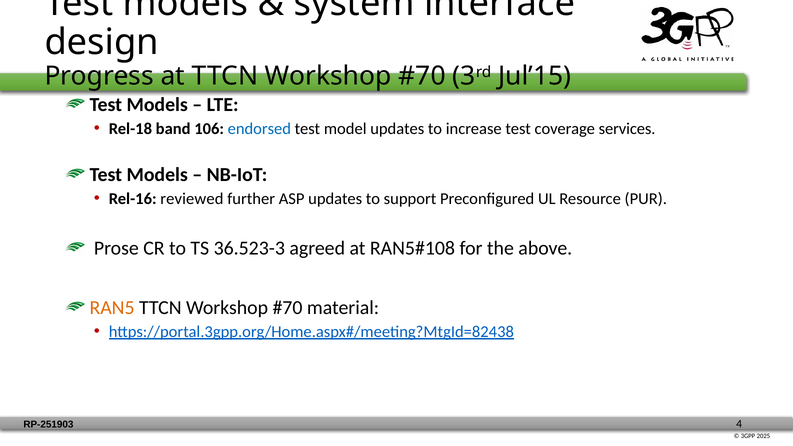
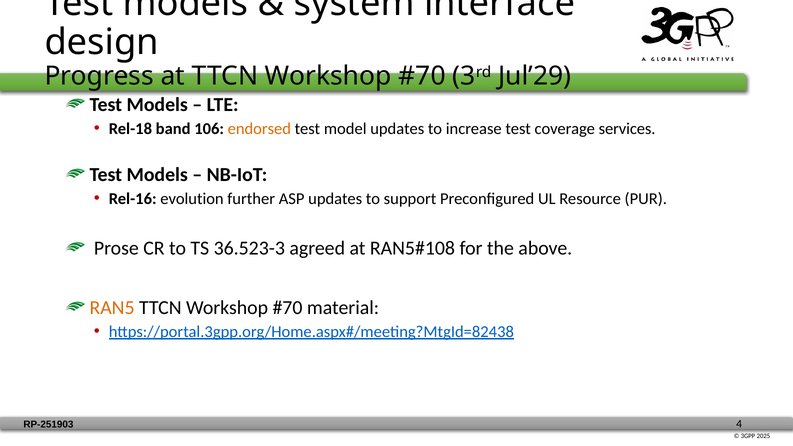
Jul’15: Jul’15 -> Jul’29
endorsed colour: blue -> orange
reviewed: reviewed -> evolution
